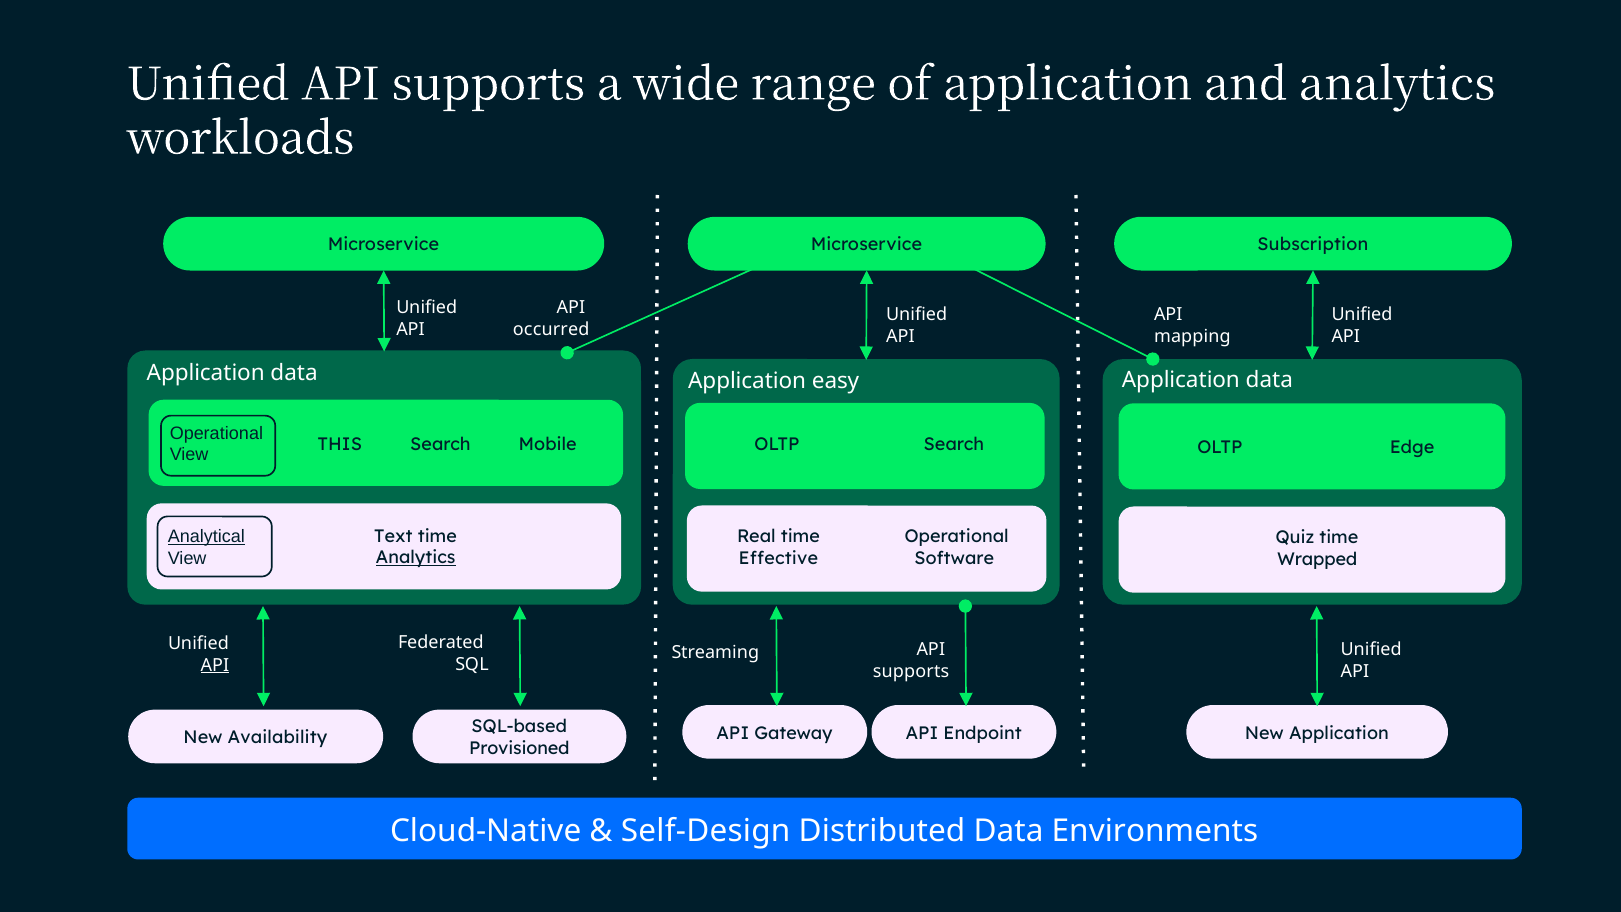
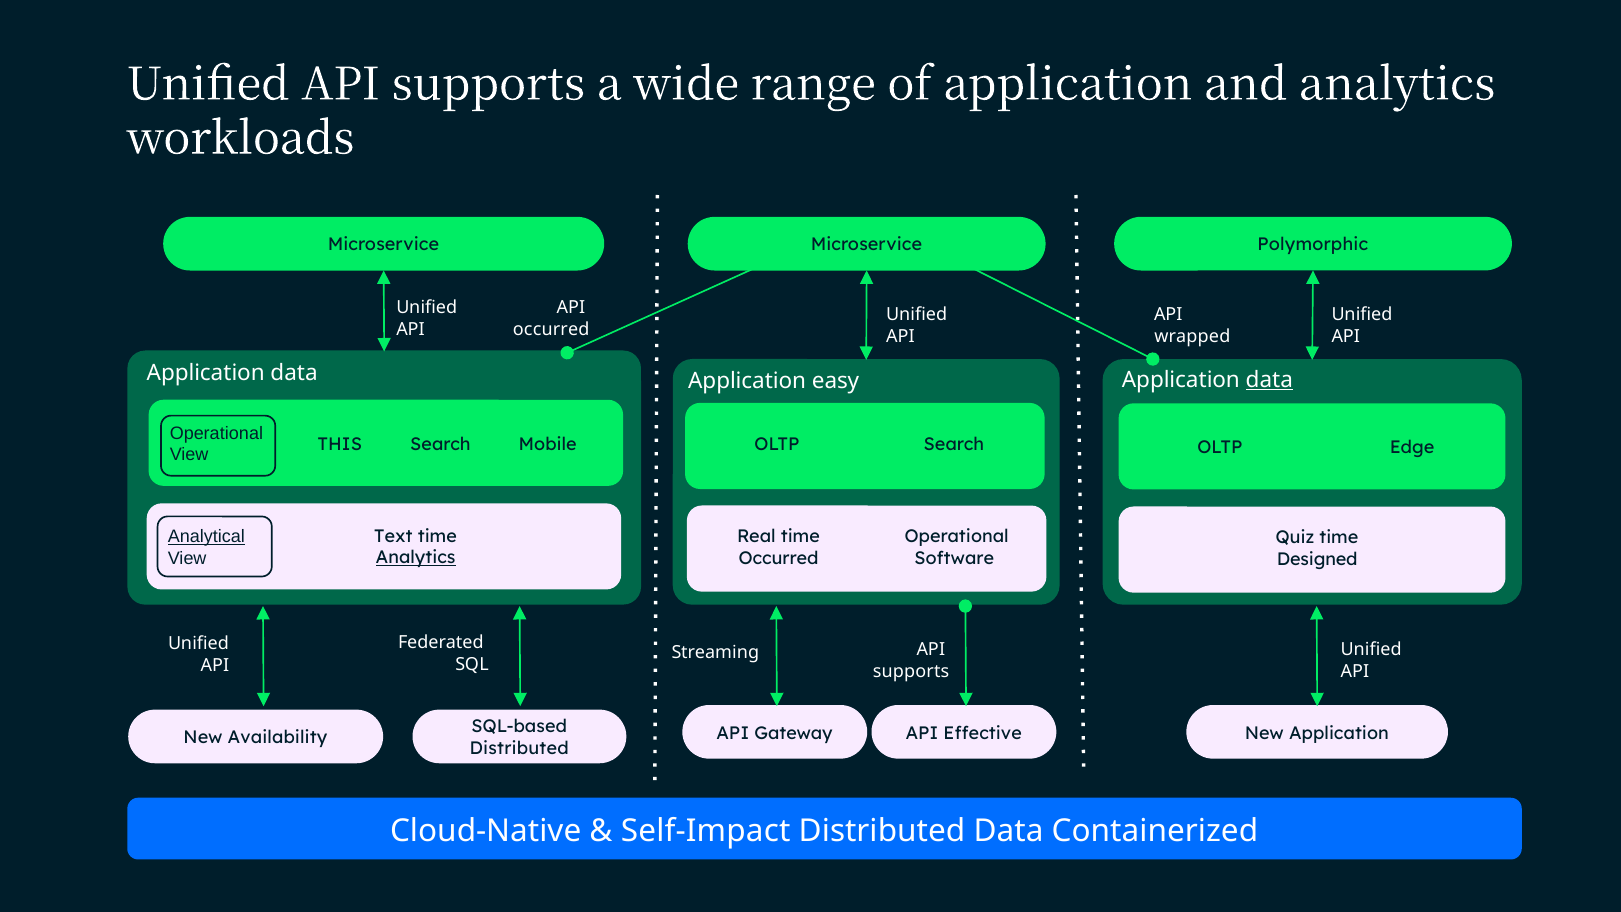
Subscription: Subscription -> Polymorphic
mapping: mapping -> wrapped
data at (1269, 380) underline: none -> present
Effective at (778, 558): Effective -> Occurred
Wrapped: Wrapped -> Designed
API at (215, 665) underline: present -> none
Endpoint: Endpoint -> Effective
Provisioned at (519, 748): Provisioned -> Distributed
Self-Design: Self-Design -> Self-Impact
Environments: Environments -> Containerized
